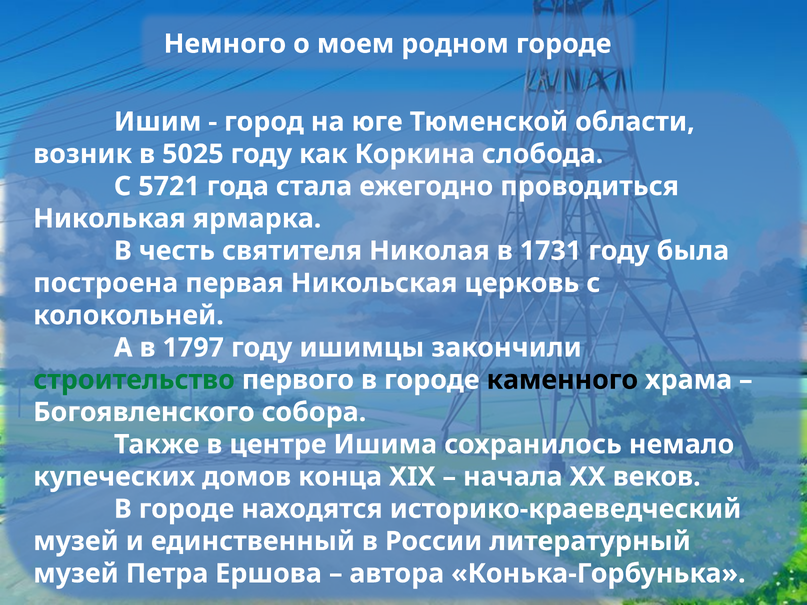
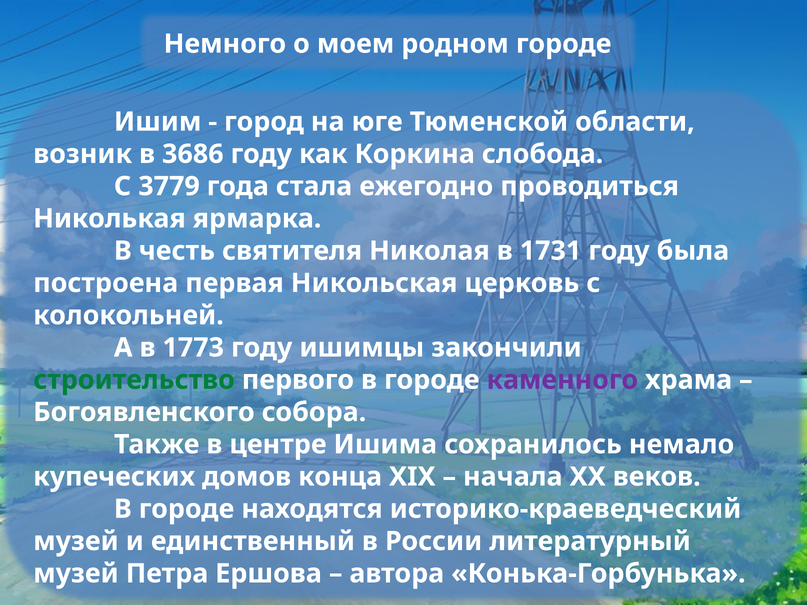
5025: 5025 -> 3686
5721: 5721 -> 3779
1797: 1797 -> 1773
каменного colour: black -> purple
